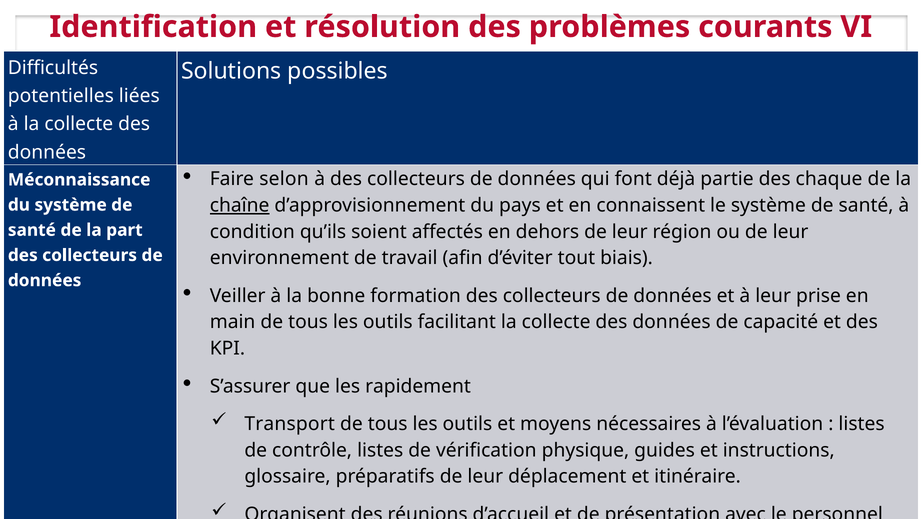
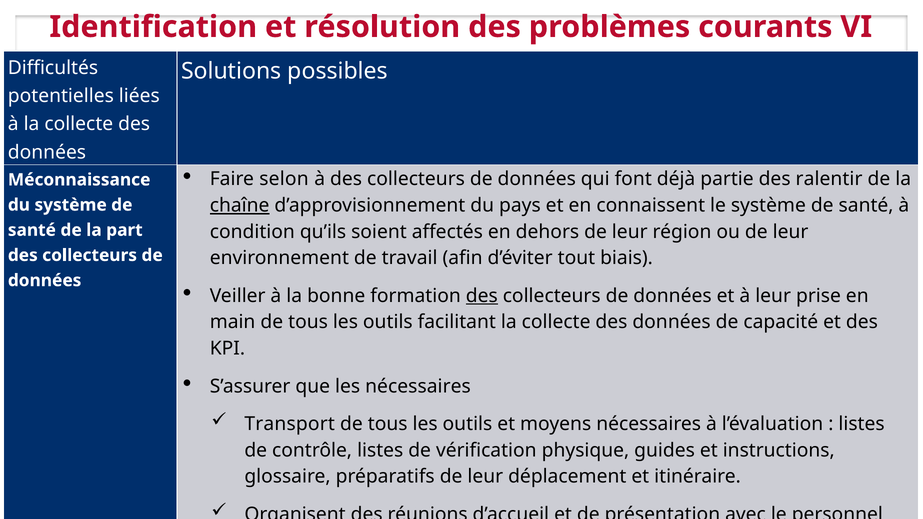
chaque: chaque -> ralentir
des at (482, 296) underline: none -> present
les rapidement: rapidement -> nécessaires
